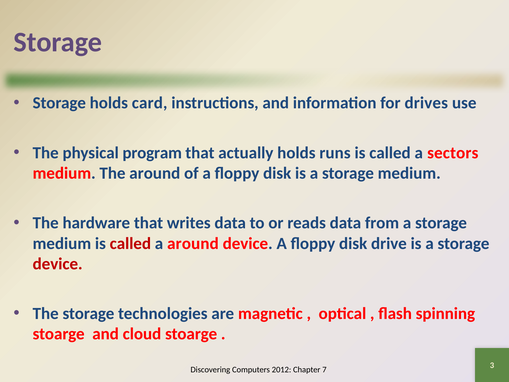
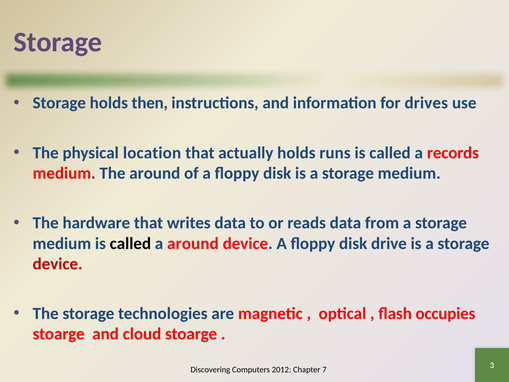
card: card -> then
program: program -> location
sectors: sectors -> records
called at (130, 243) colour: red -> black
spinning: spinning -> occupies
